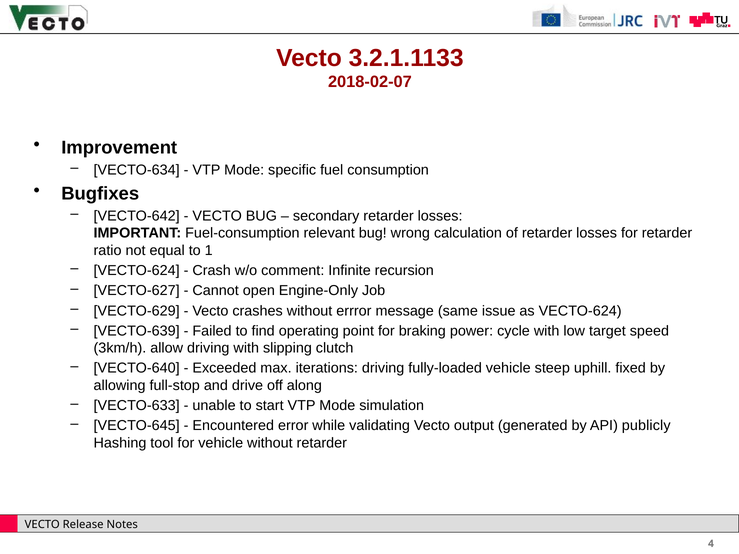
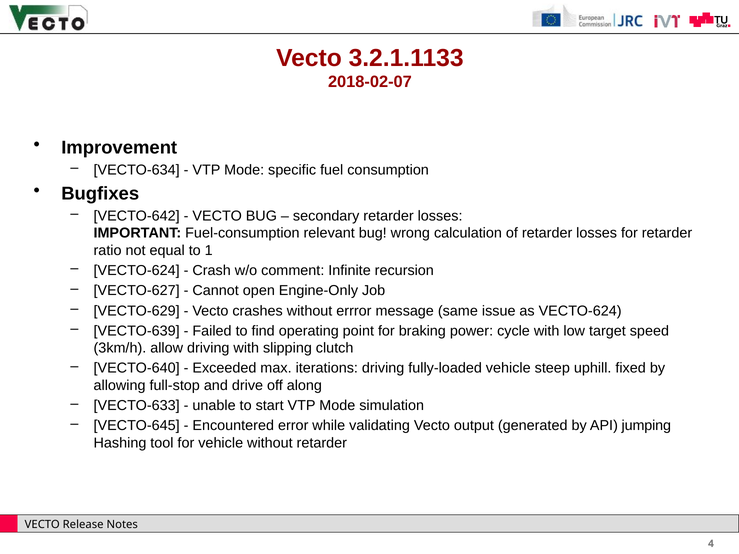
publicly: publicly -> jumping
